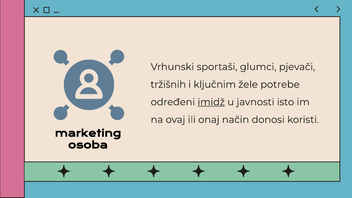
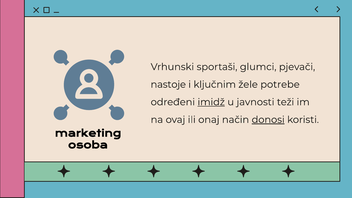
tržišnih: tržišnih -> nastoje
isto: isto -> teži
donosi underline: none -> present
